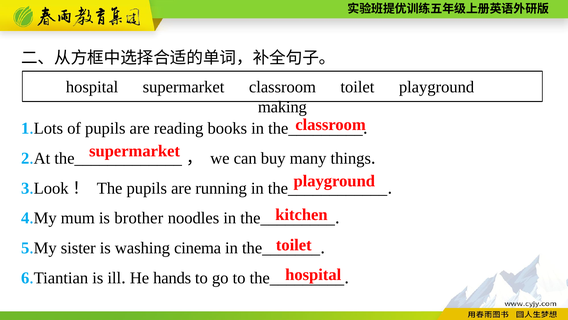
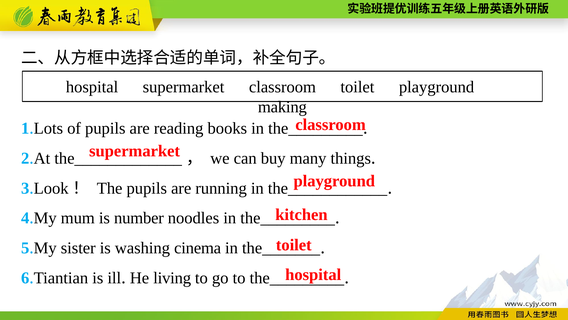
brother: brother -> number
hands: hands -> living
